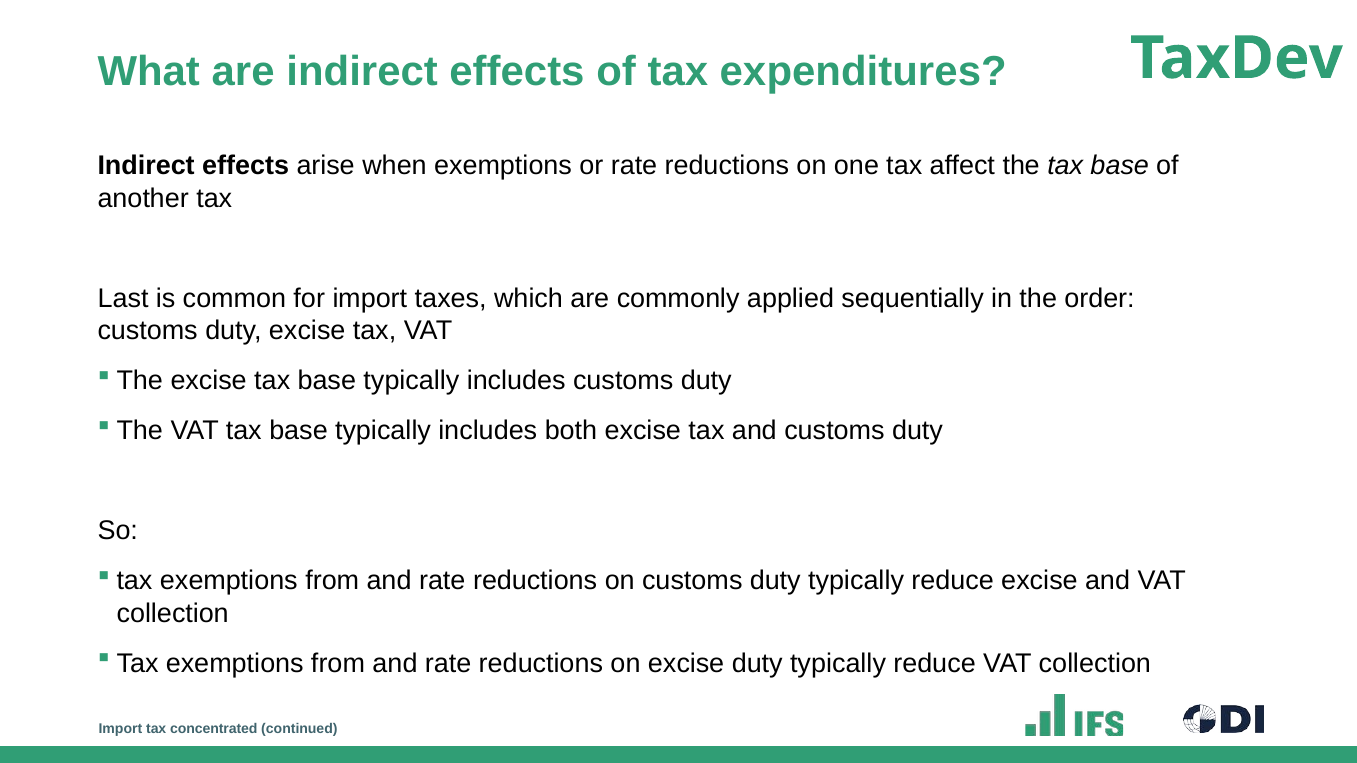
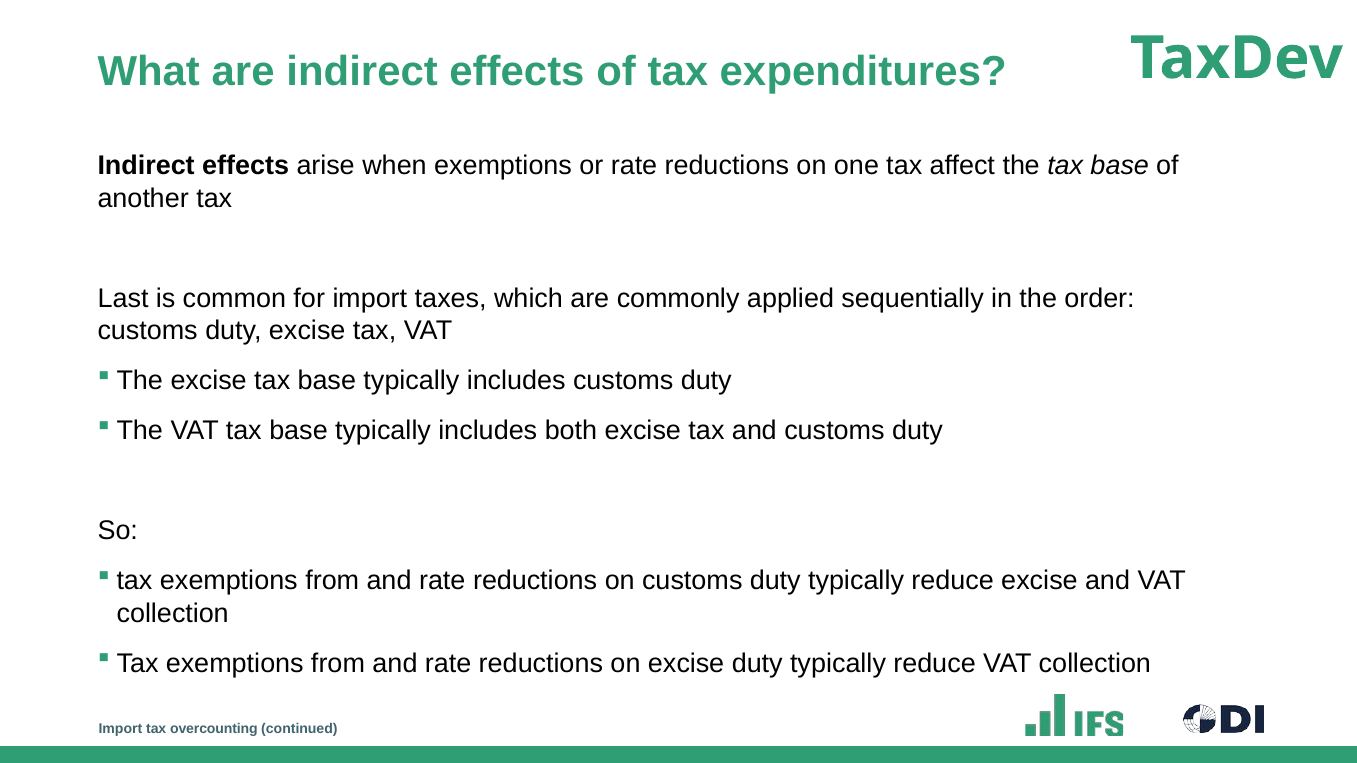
concentrated: concentrated -> overcounting
